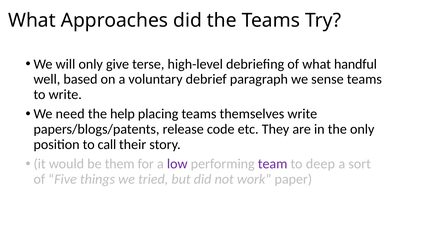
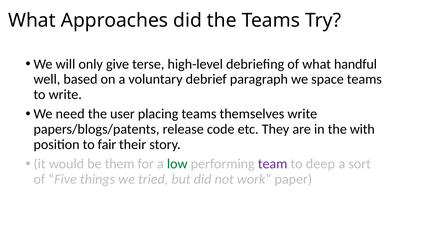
sense: sense -> space
help: help -> user
the only: only -> with
call: call -> fair
low colour: purple -> green
